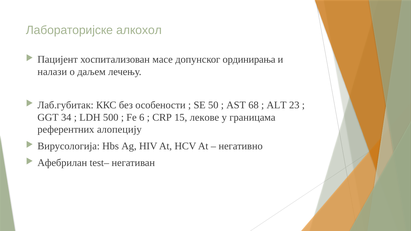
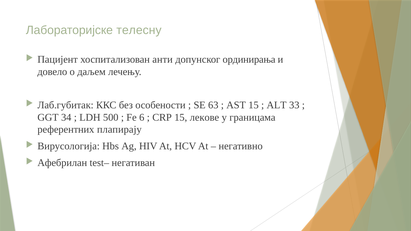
алкохол: алкохол -> телесну
масе: масе -> анти
налази: налази -> довело
50: 50 -> 63
АSТ 68: 68 -> 15
23: 23 -> 33
алопецију: алопецију -> плапирају
